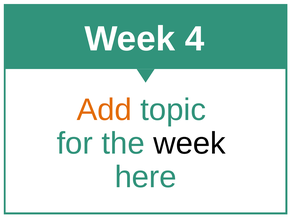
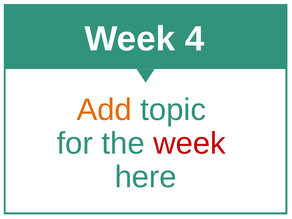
week at (189, 144) colour: black -> red
